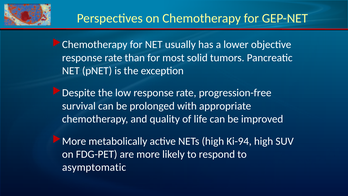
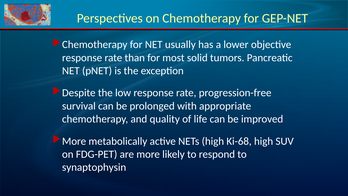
Ki-94: Ki-94 -> Ki-68
asymptomatic: asymptomatic -> synaptophysin
